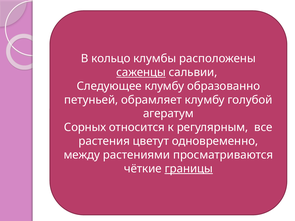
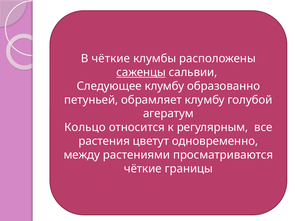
В кольцо: кольцо -> чёткие
Сорных: Сорных -> Кольцо
границы underline: present -> none
